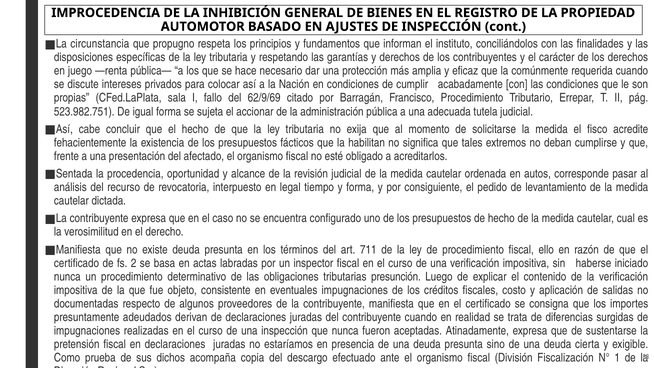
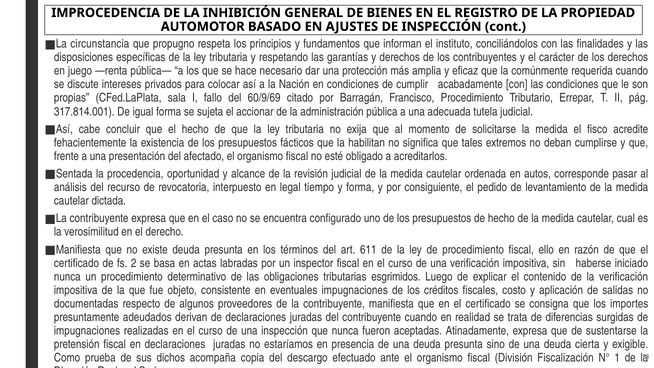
62/9/69: 62/9/69 -> 60/9/69
523.982.751: 523.982.751 -> 317.814.001
711: 711 -> 611
presunción: presunción -> esgrimidos
